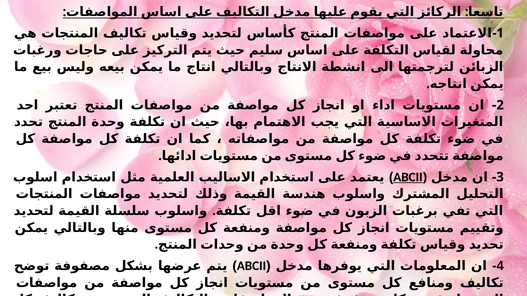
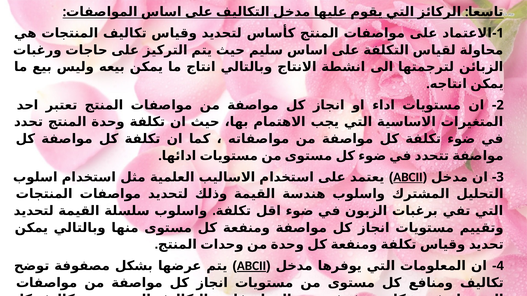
ABCII at (252, 266) underline: none -> present
